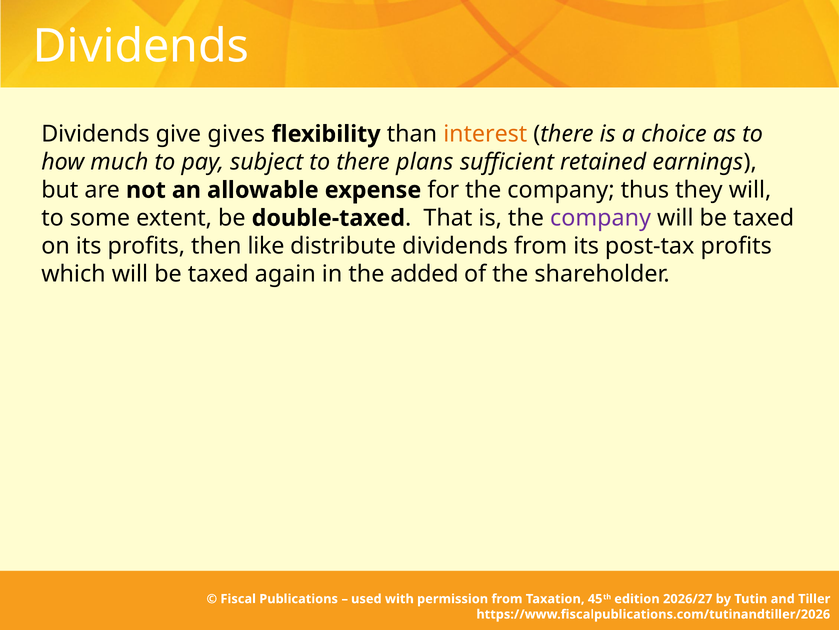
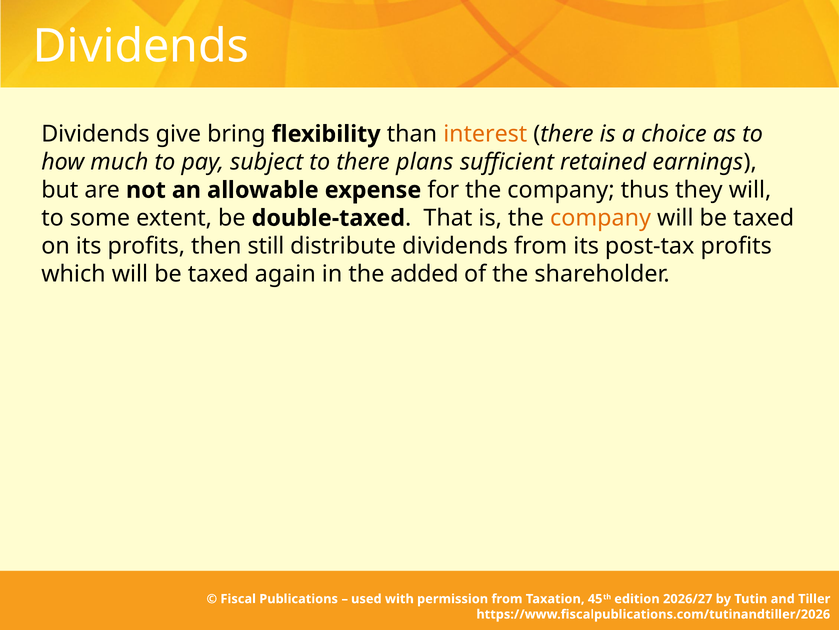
gives: gives -> bring
company at (601, 218) colour: purple -> orange
like: like -> still
